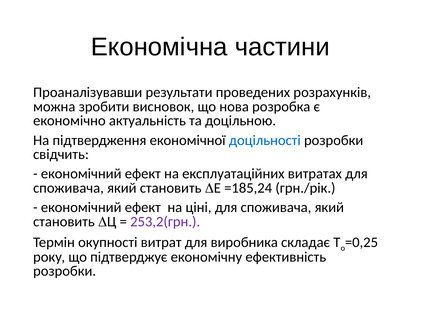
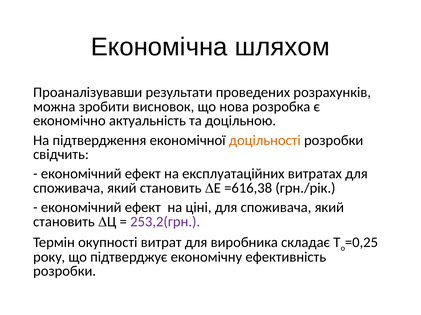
частини: частини -> шляхом
доцільності colour: blue -> orange
=185,24: =185,24 -> =616,38
